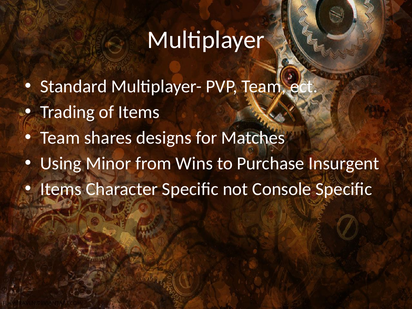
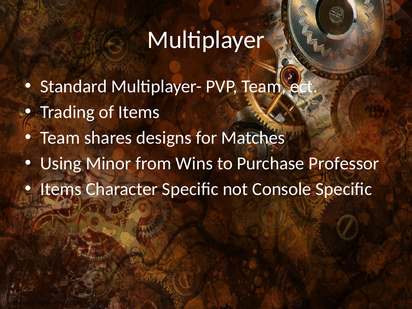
Insurgent: Insurgent -> Professor
